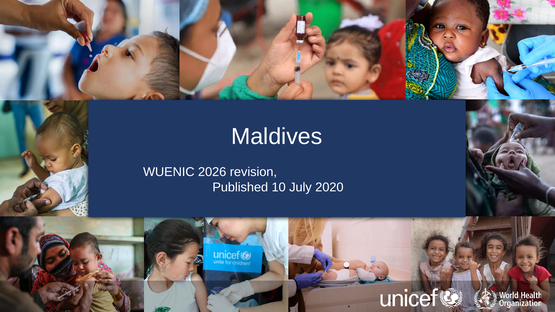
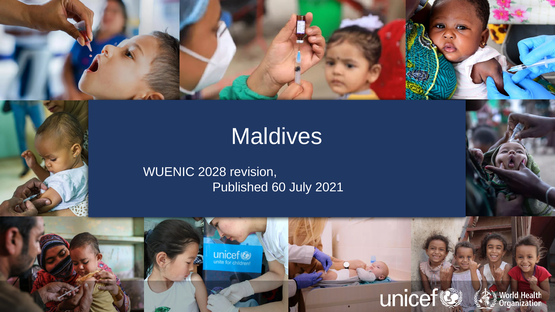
2026: 2026 -> 2028
10: 10 -> 60
2020: 2020 -> 2021
